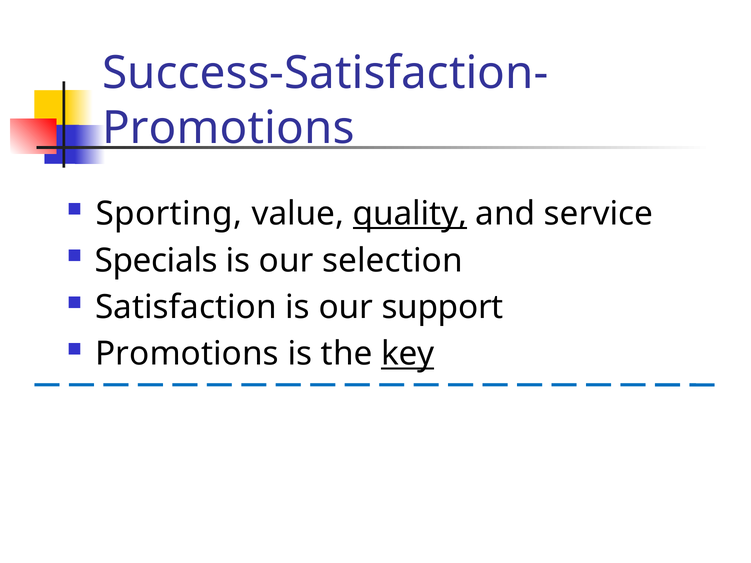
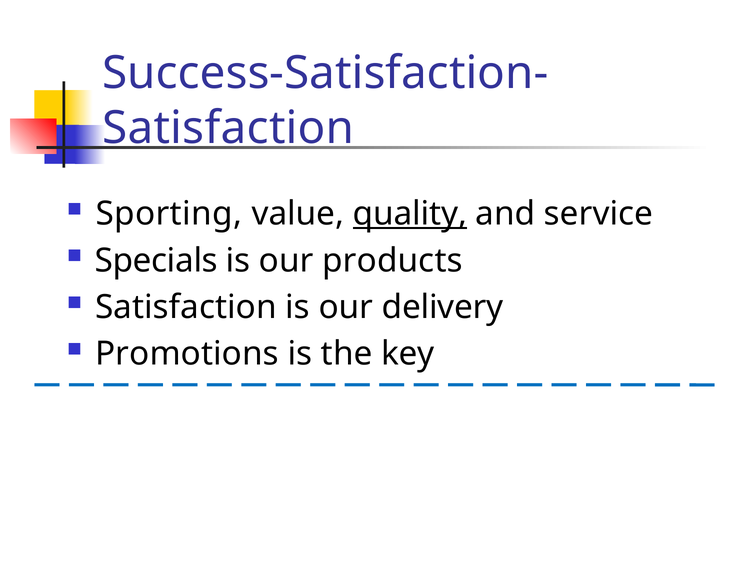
Promotions at (228, 128): Promotions -> Satisfaction
selection: selection -> products
support: support -> delivery
key underline: present -> none
